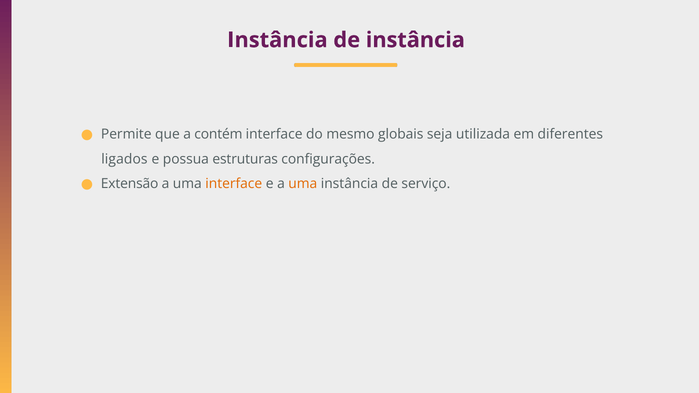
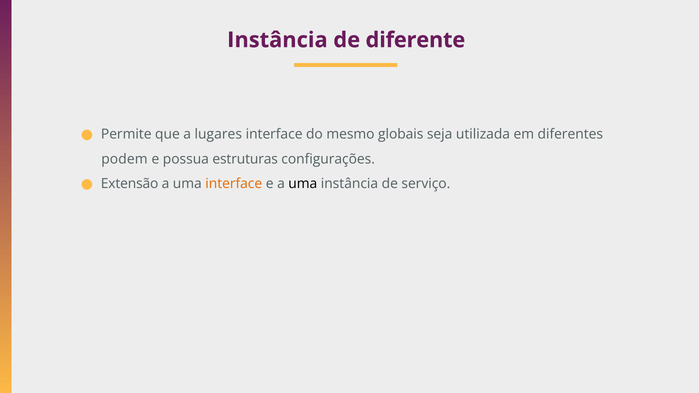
de instância: instância -> diferente
contém: contém -> lugares
ligados: ligados -> podem
uma at (303, 184) colour: orange -> black
